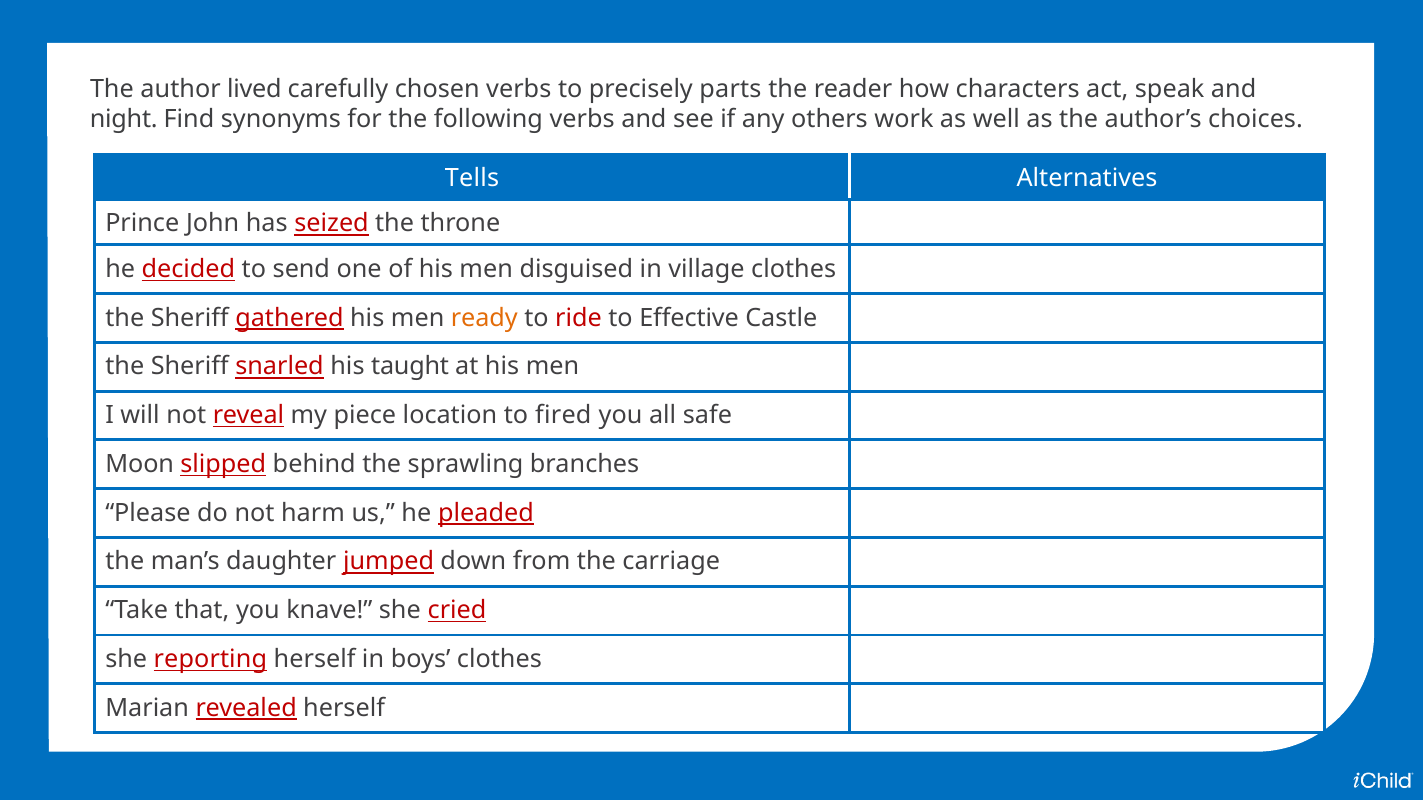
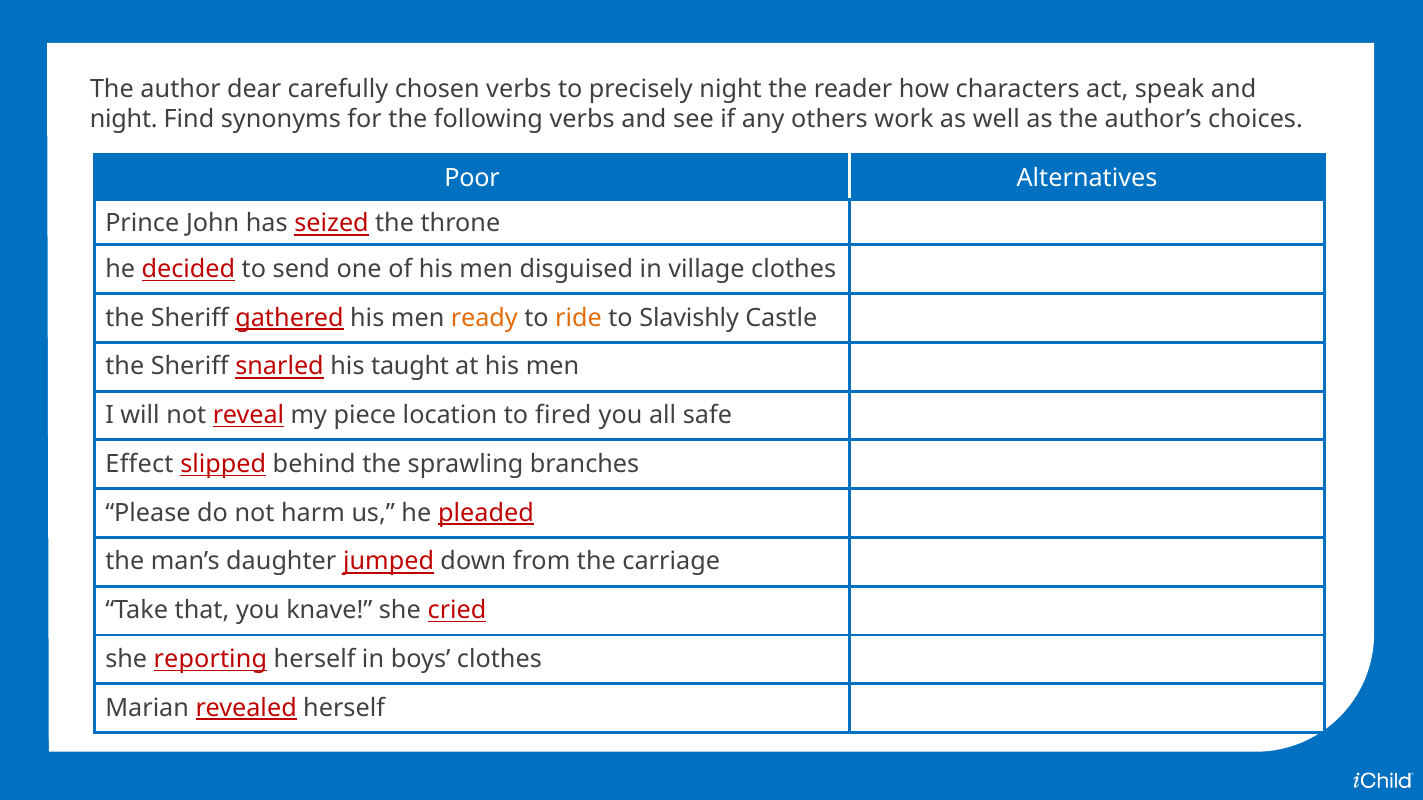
lived: lived -> dear
precisely parts: parts -> night
Tells: Tells -> Poor
ride colour: red -> orange
Effective: Effective -> Slavishly
Moon: Moon -> Effect
